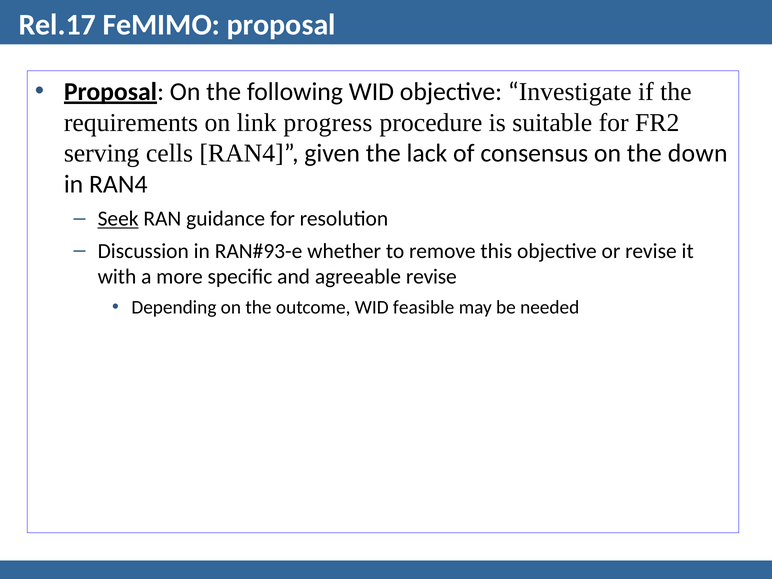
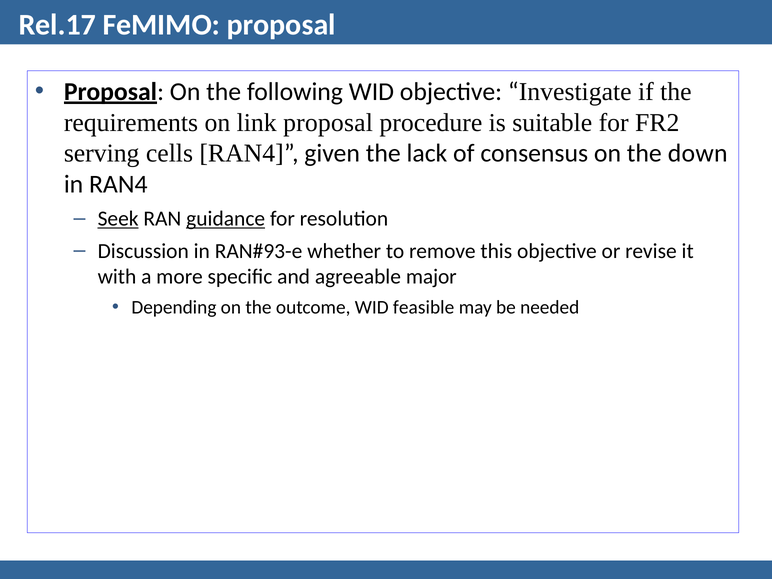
link progress: progress -> proposal
guidance underline: none -> present
agreeable revise: revise -> major
